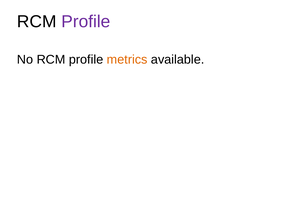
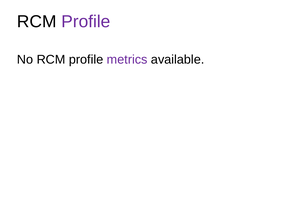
metrics colour: orange -> purple
